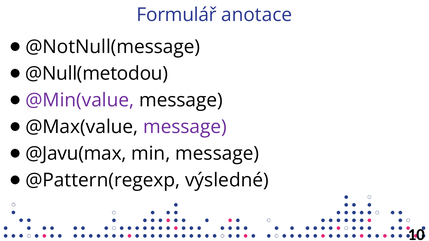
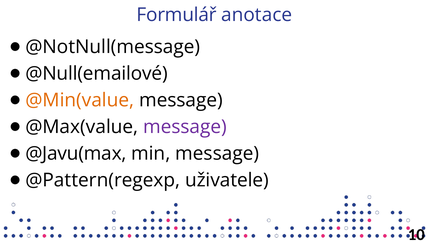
@Null(metodou: @Null(metodou -> @Null(emailové
@Min(value colour: purple -> orange
výsledné: výsledné -> uživatele
